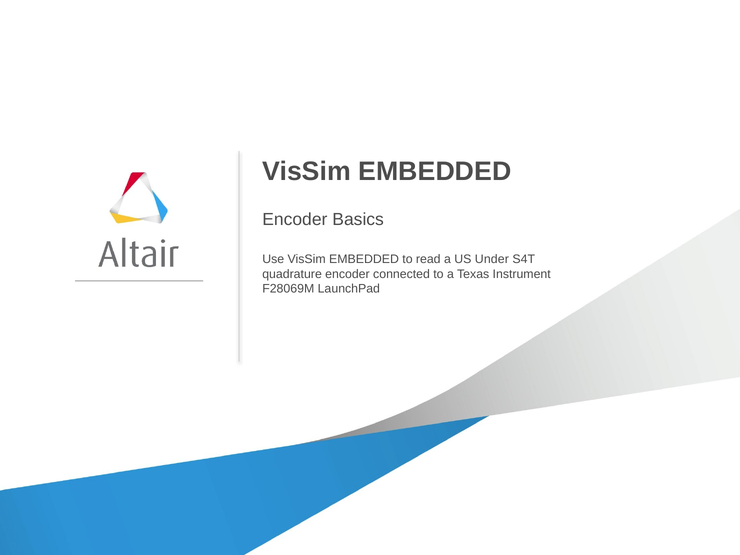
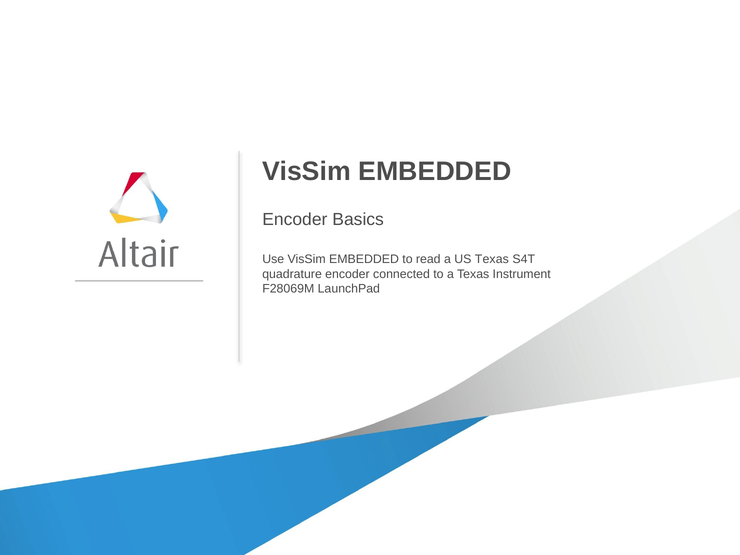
US Under: Under -> Texas
